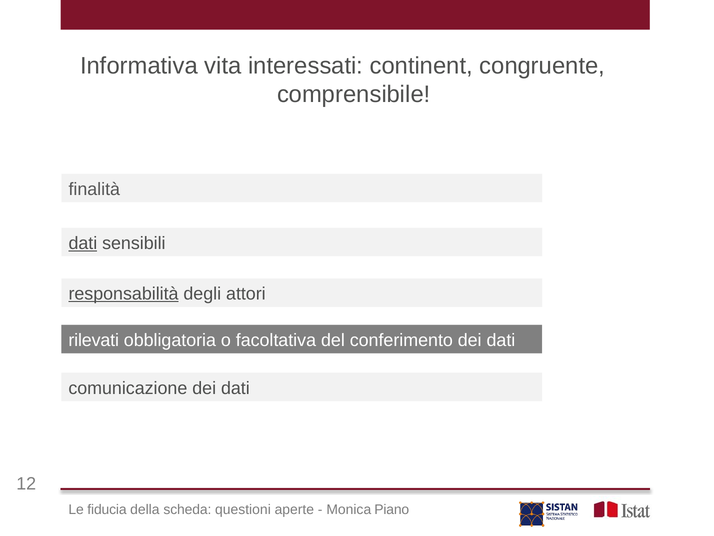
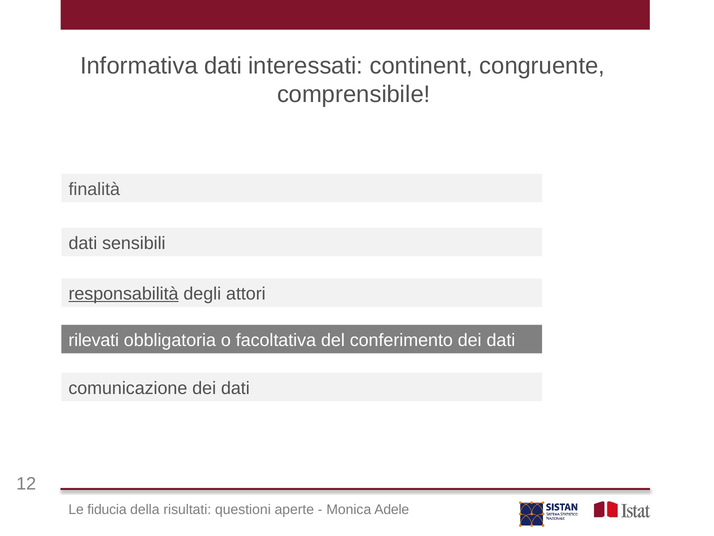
Informativa vita: vita -> dati
dati at (83, 243) underline: present -> none
scheda: scheda -> risultati
Piano: Piano -> Adele
